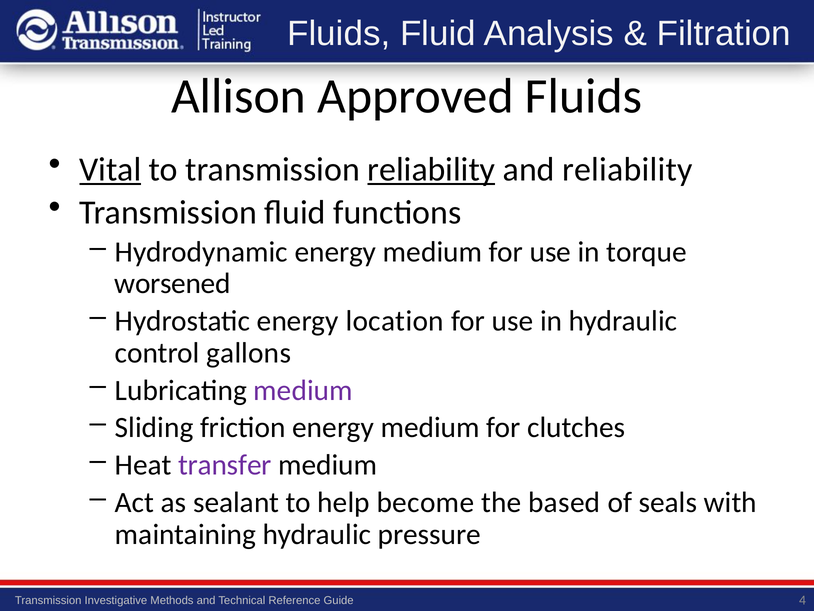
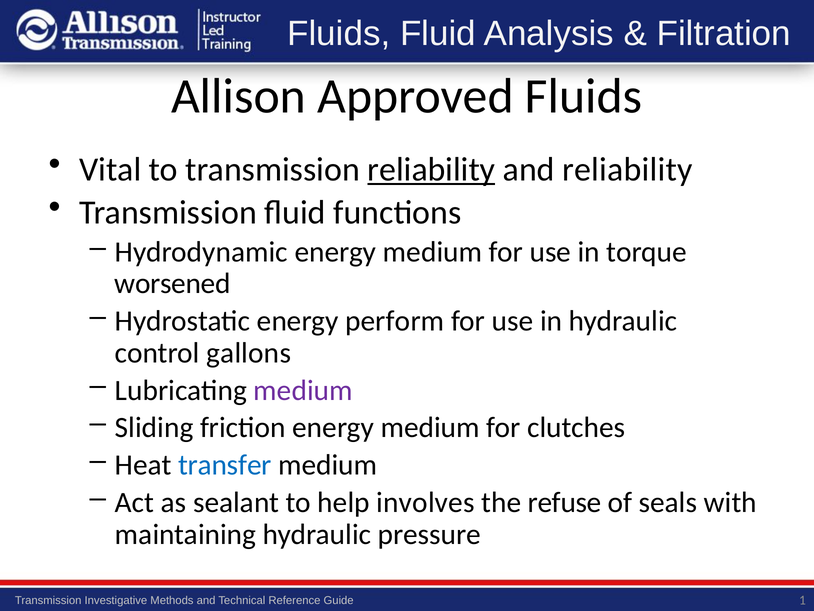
Vital underline: present -> none
location: location -> perform
transfer colour: purple -> blue
become: become -> involves
based: based -> refuse
4: 4 -> 1
